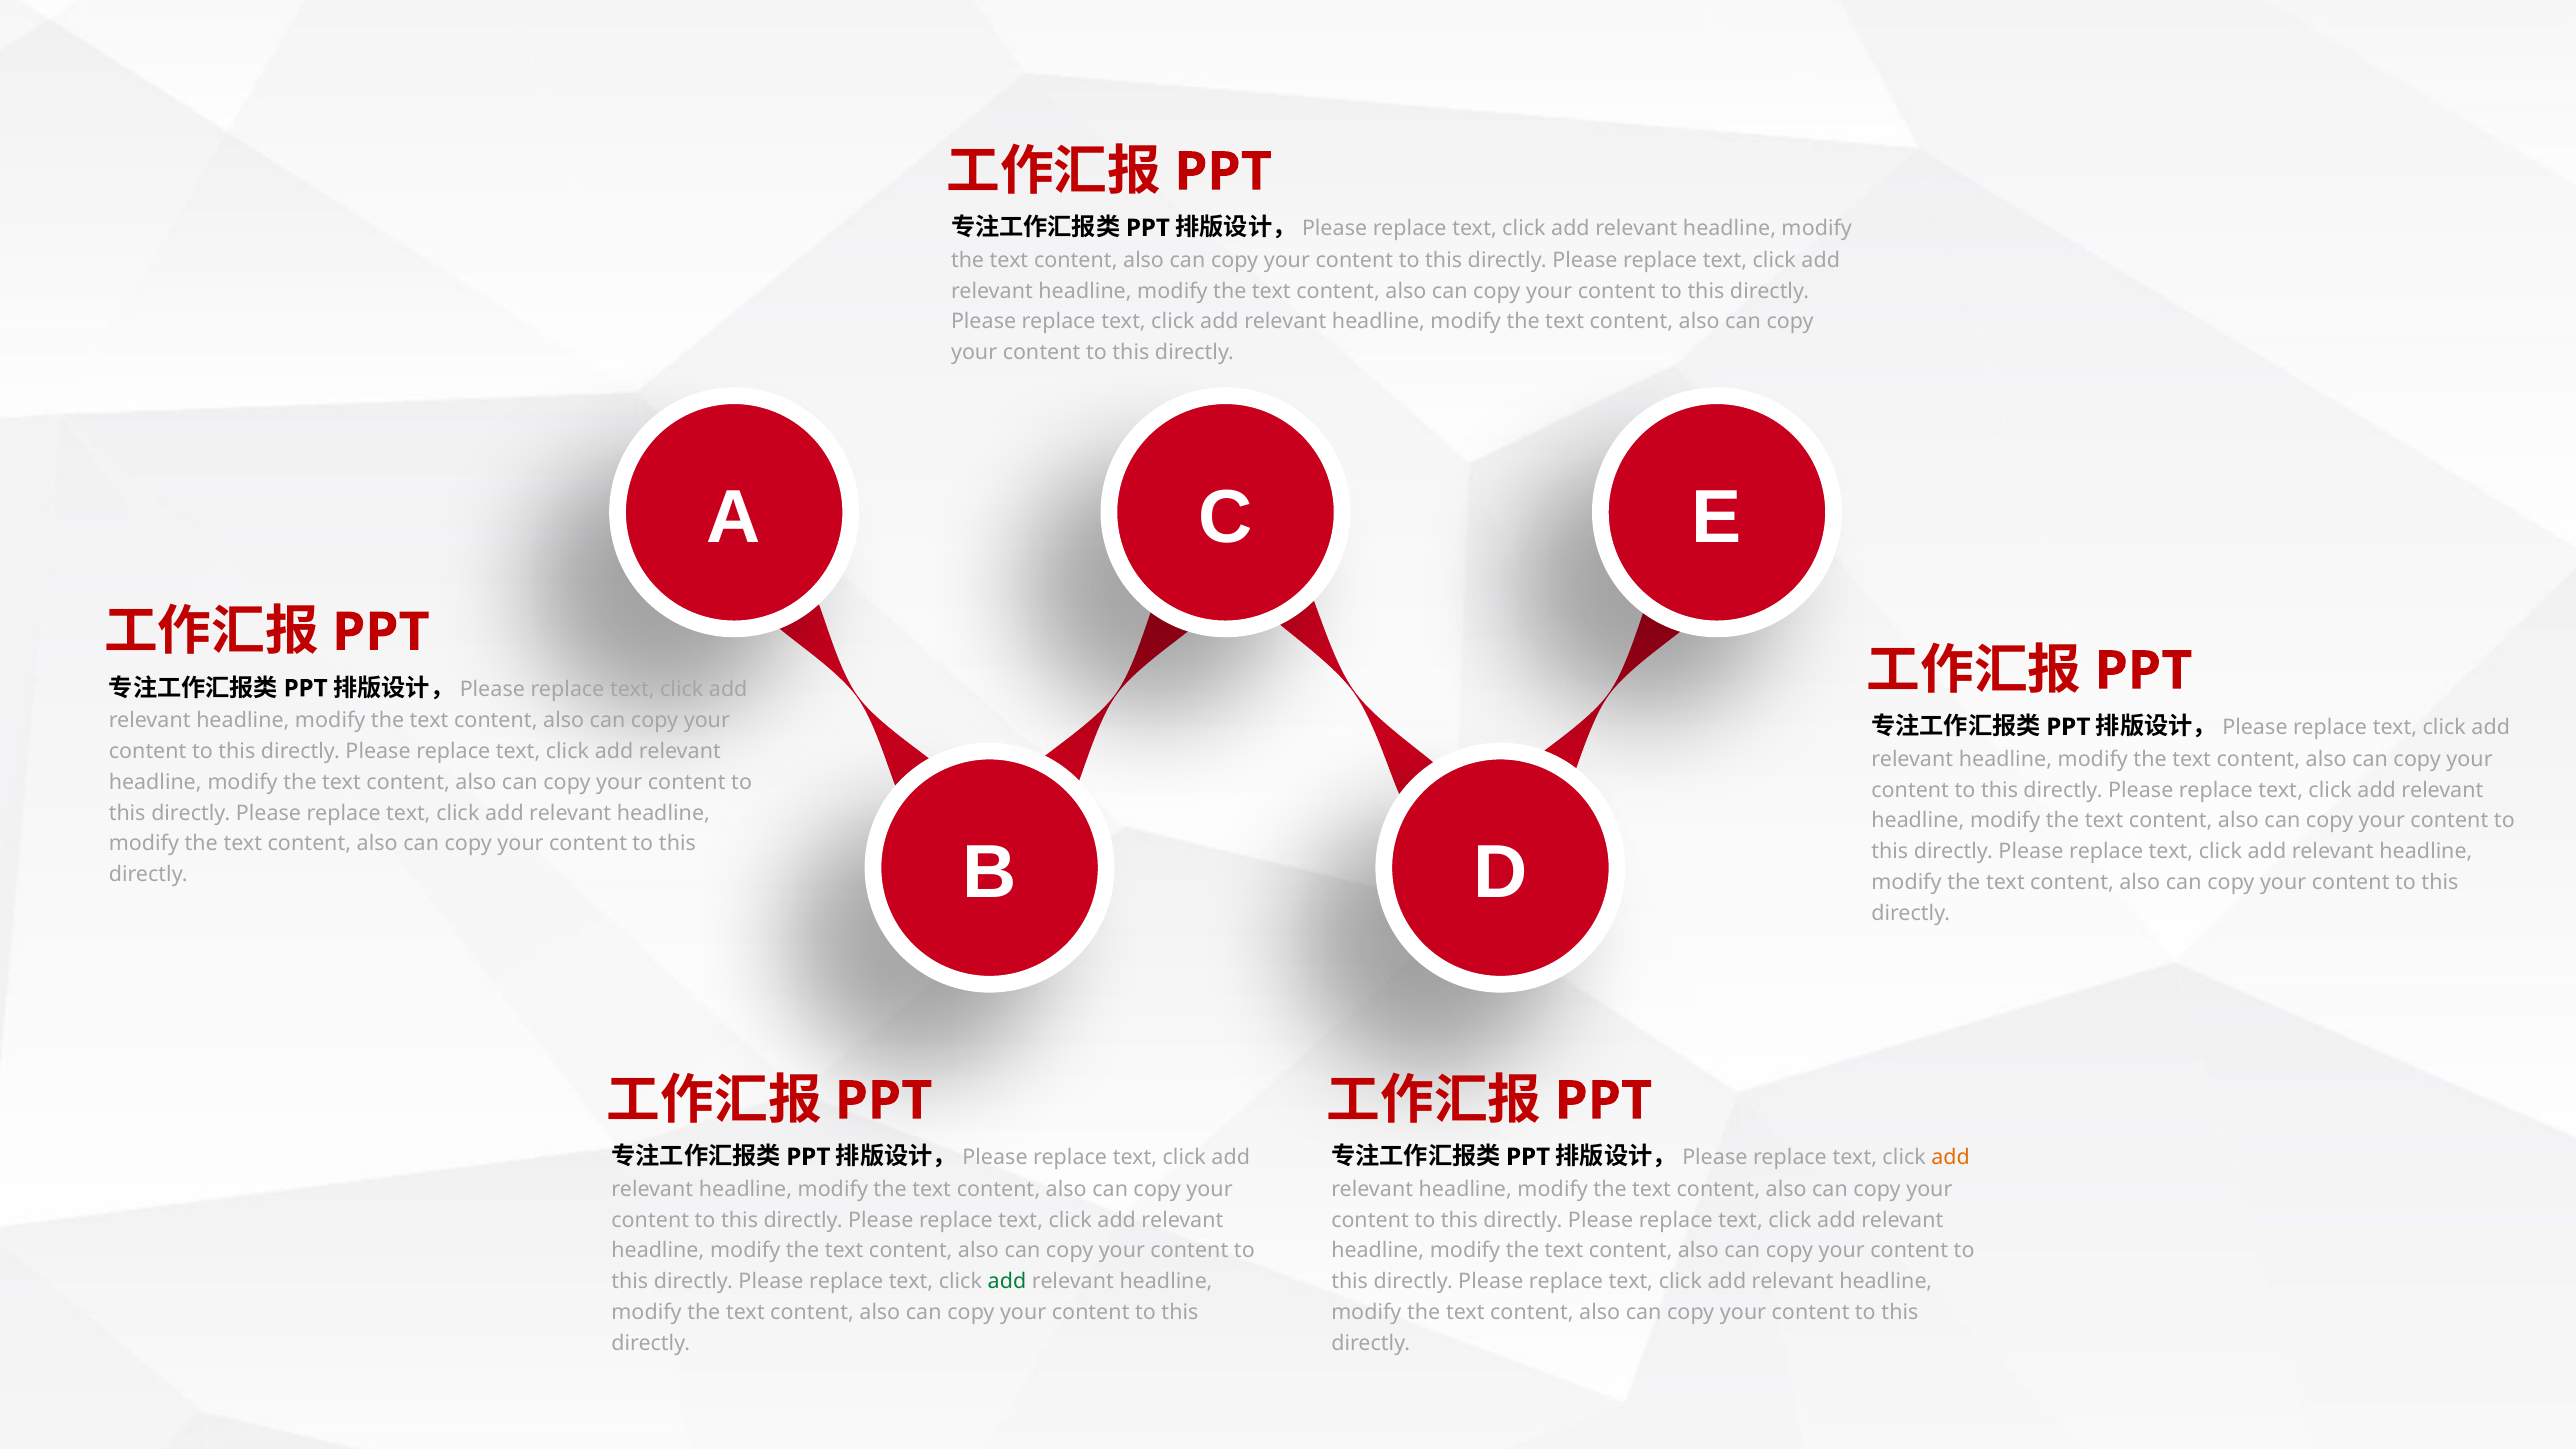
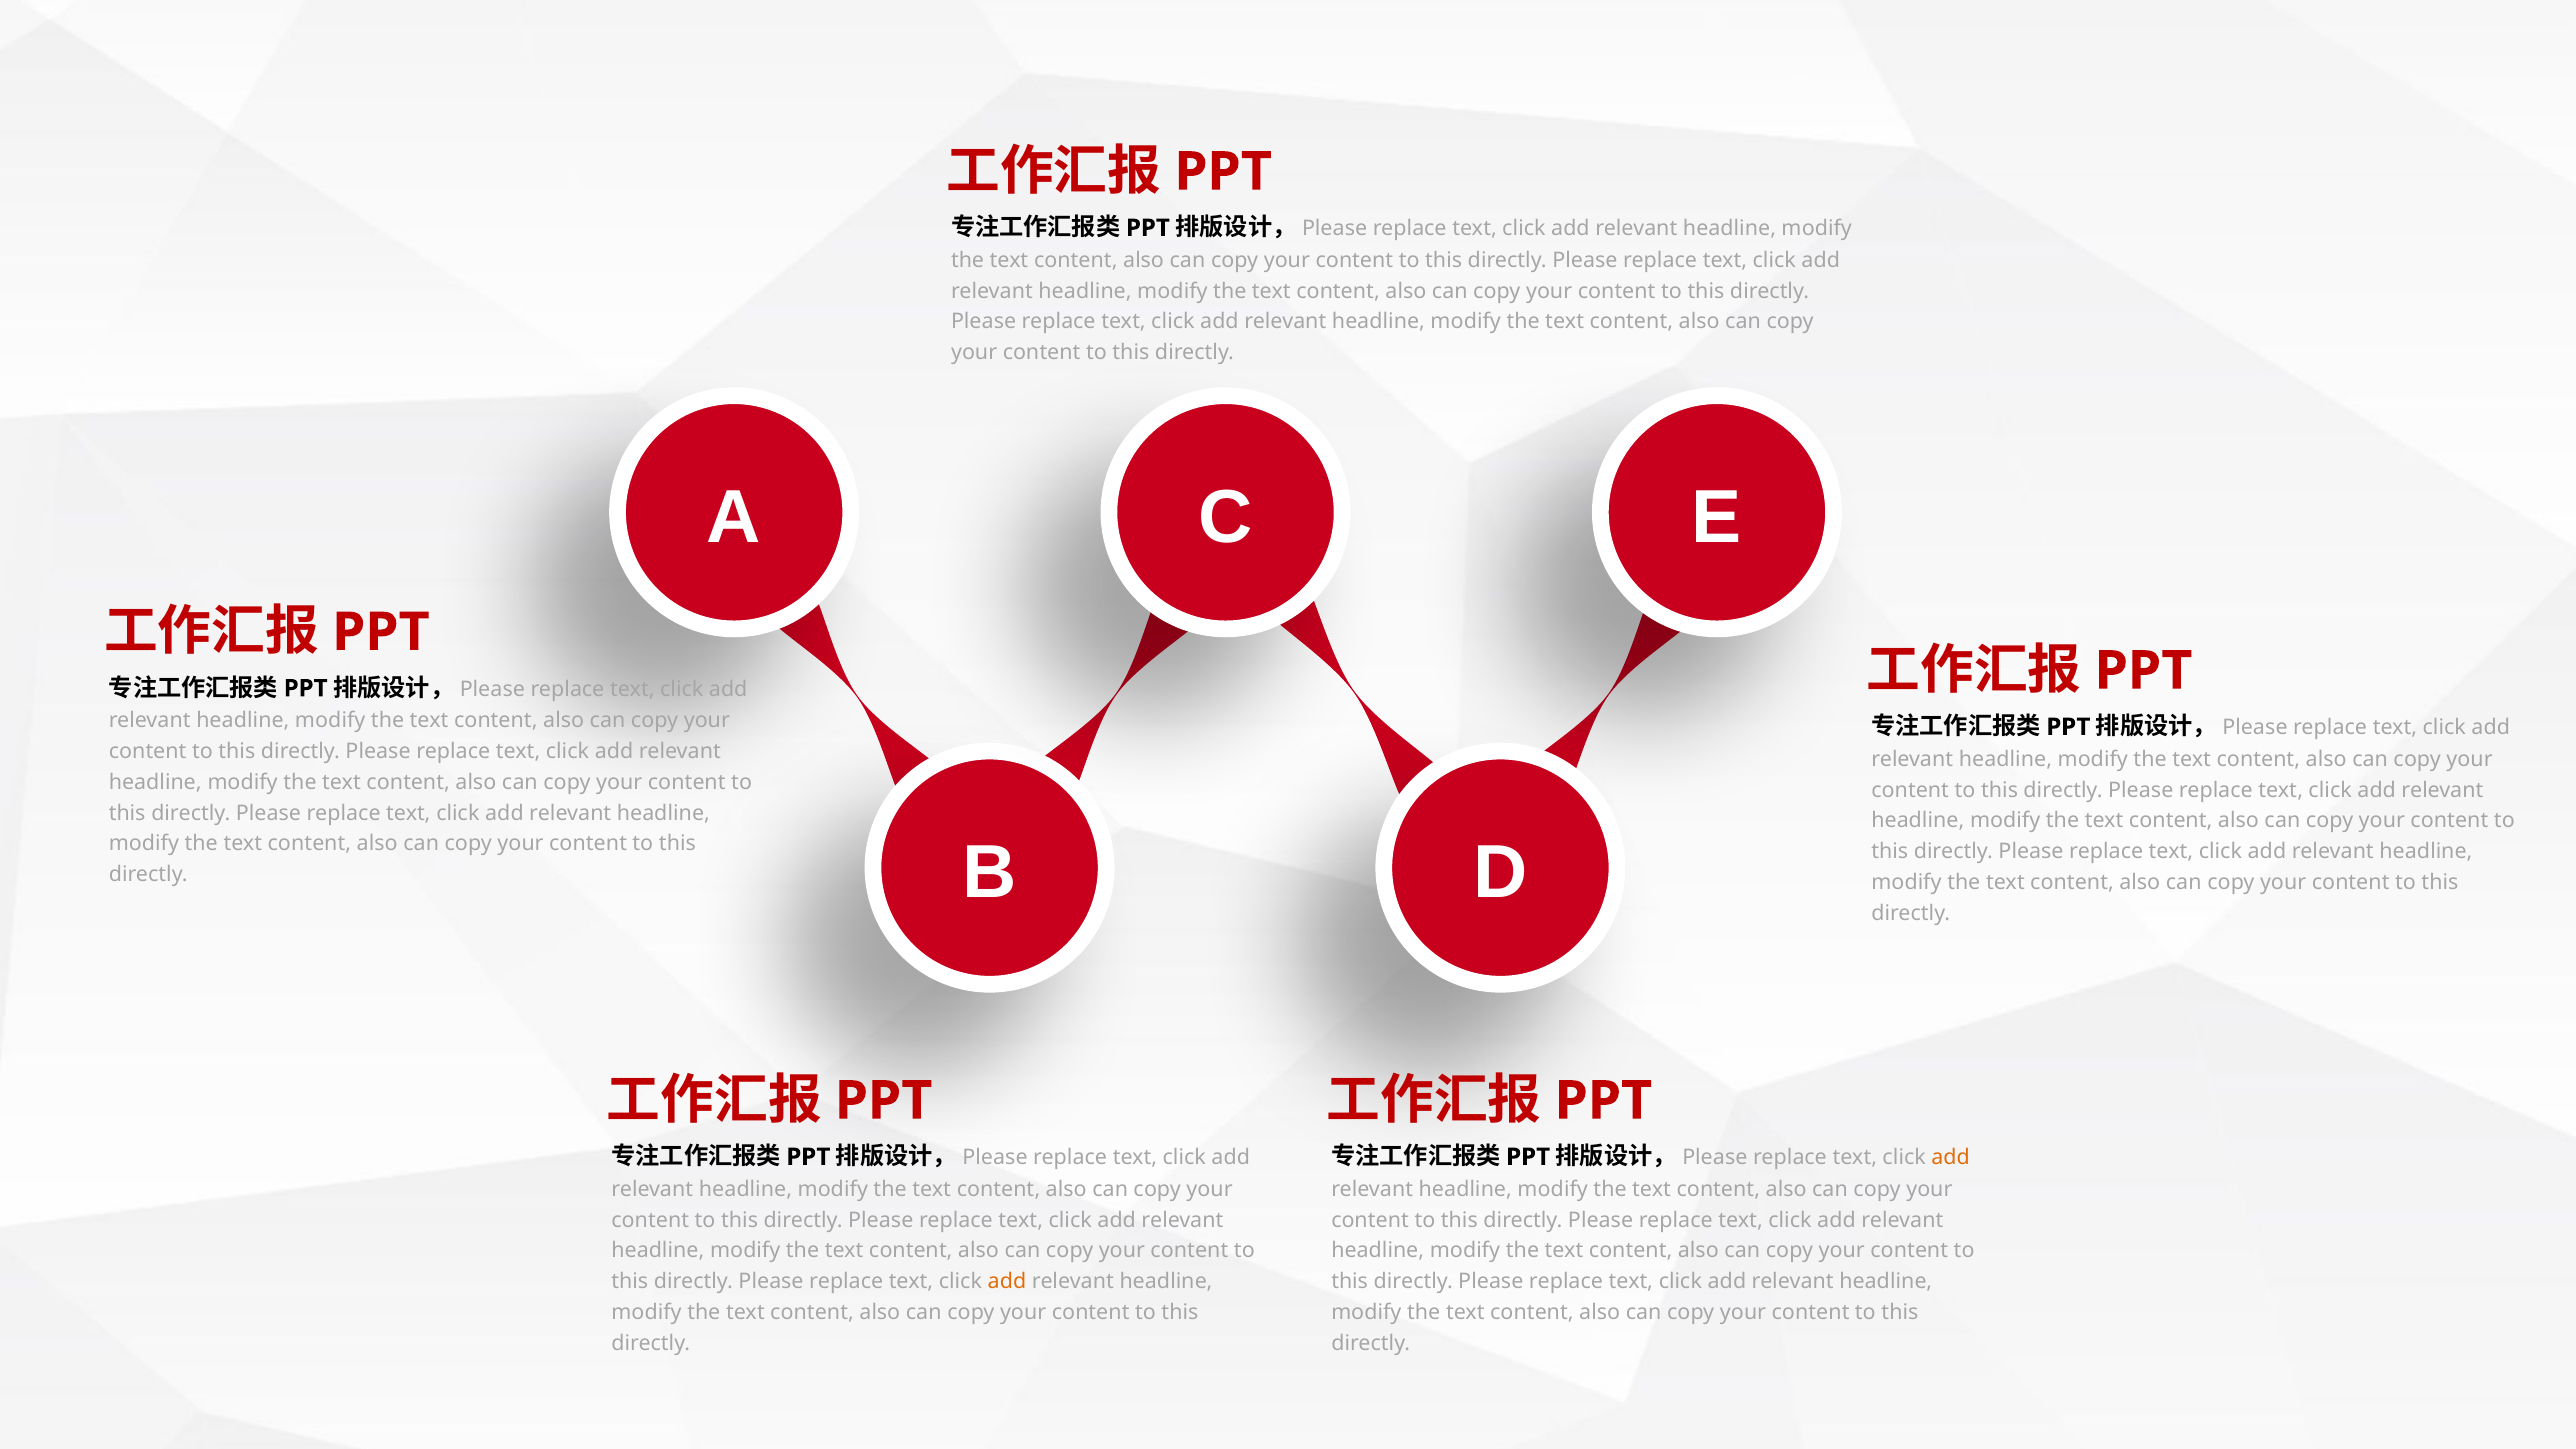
add at (1007, 1282) colour: green -> orange
